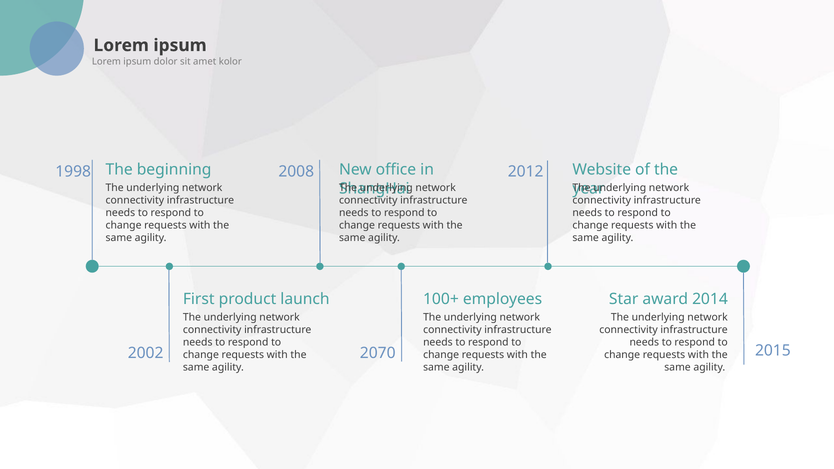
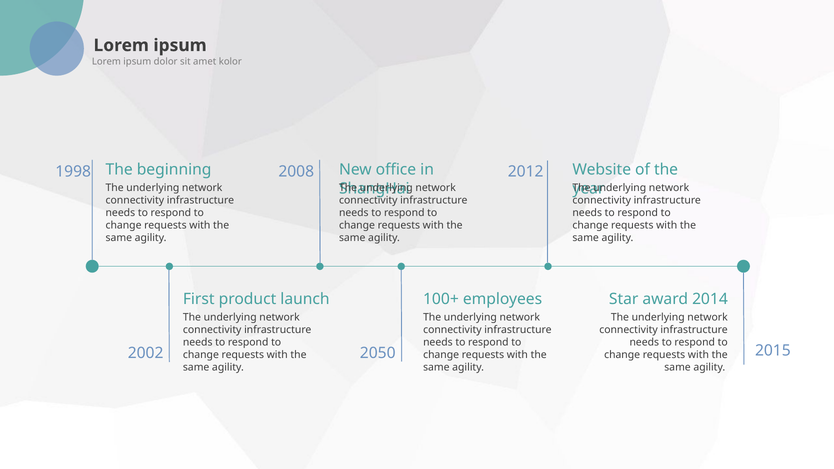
2070: 2070 -> 2050
